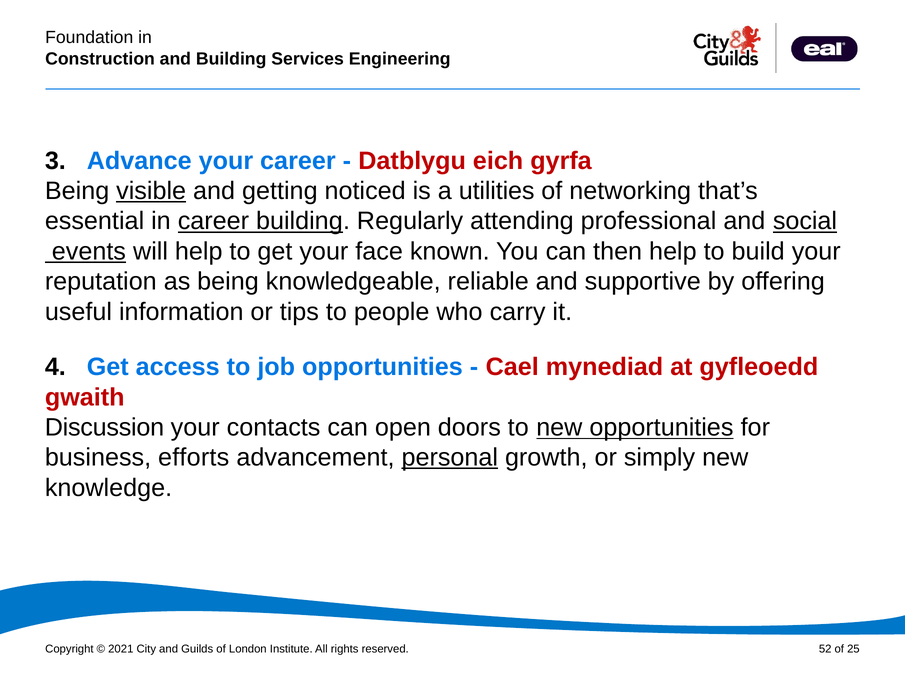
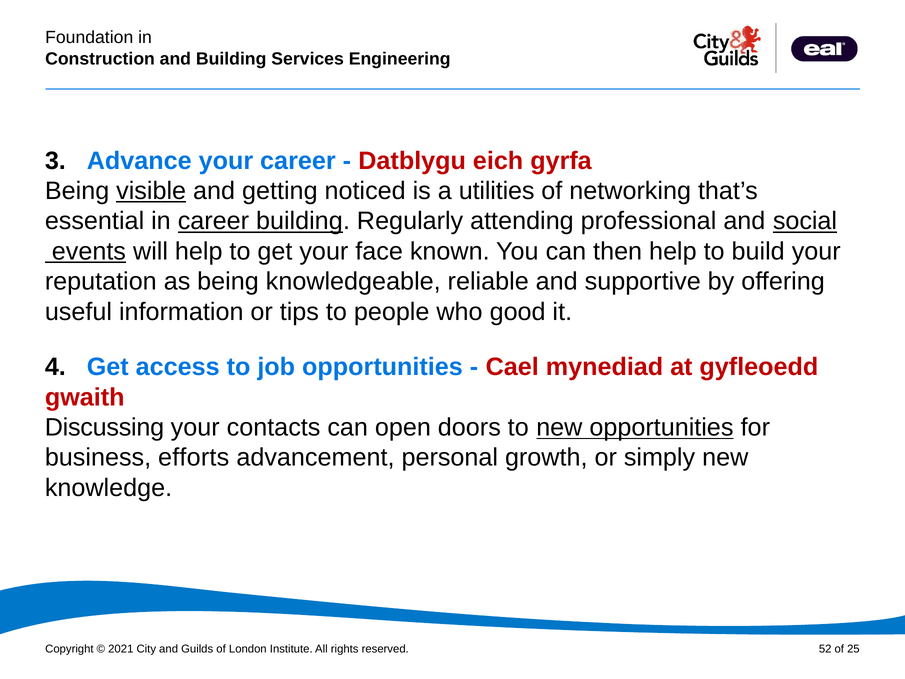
carry: carry -> good
Discussion: Discussion -> Discussing
personal underline: present -> none
